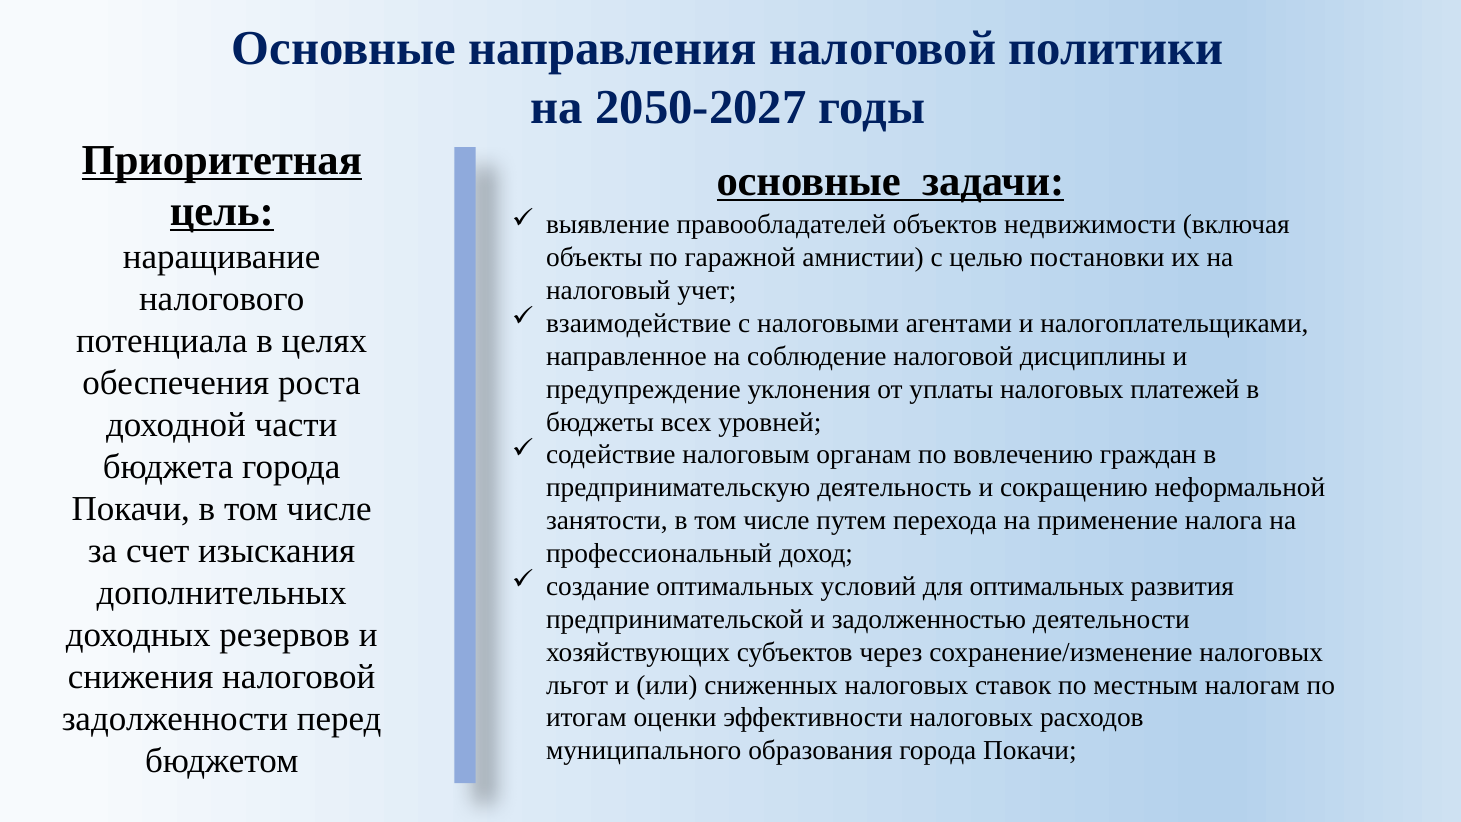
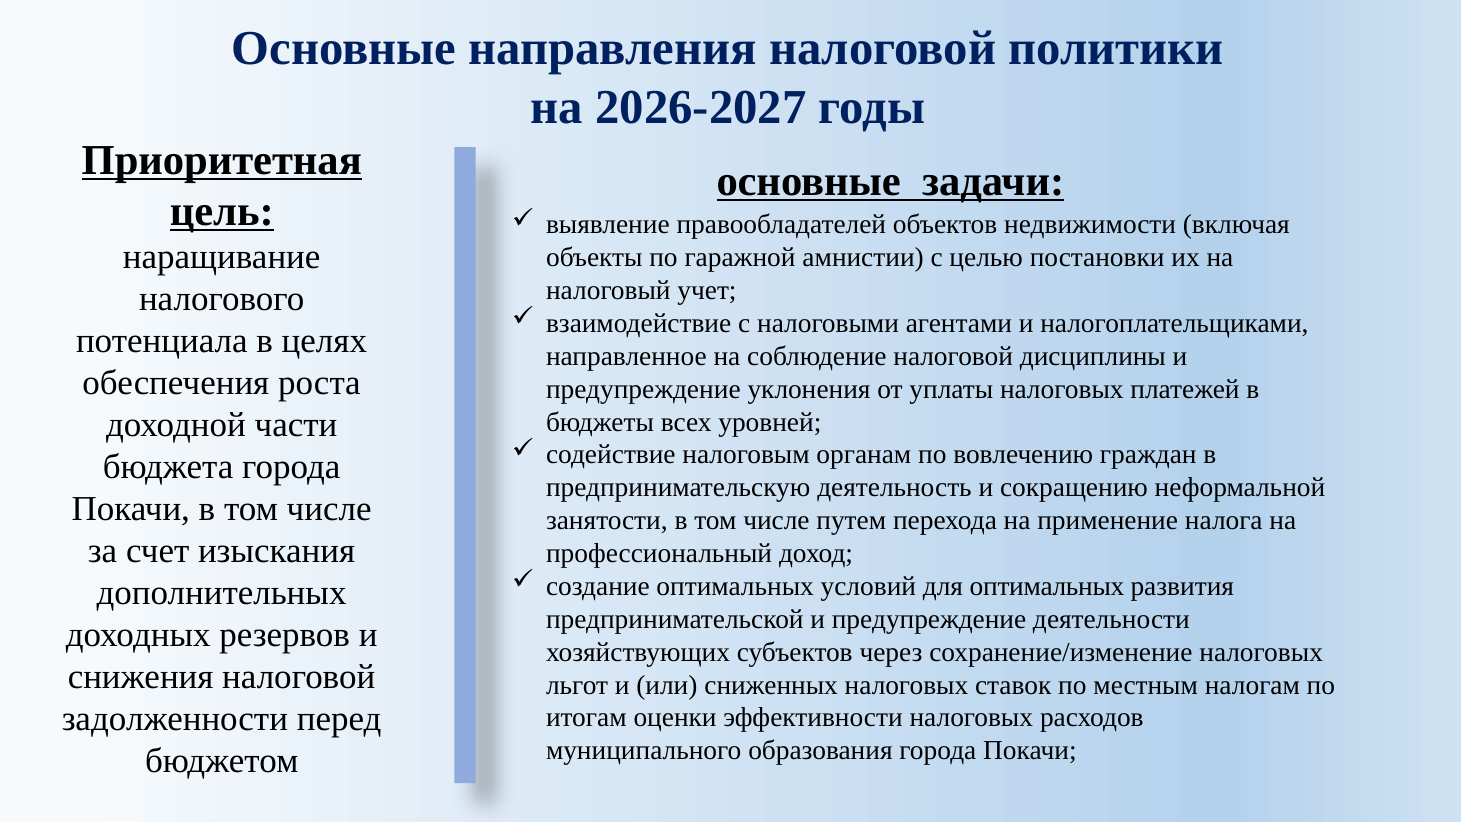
2050-2027: 2050-2027 -> 2026-2027
предпринимательской и задолженностью: задолженностью -> предупреждение
